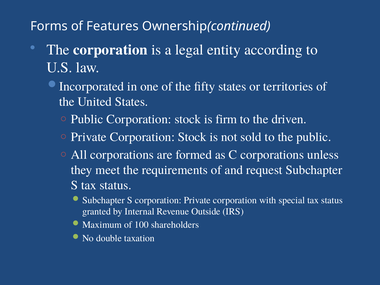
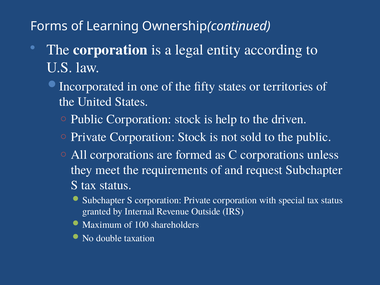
Features: Features -> Learning
firm: firm -> help
